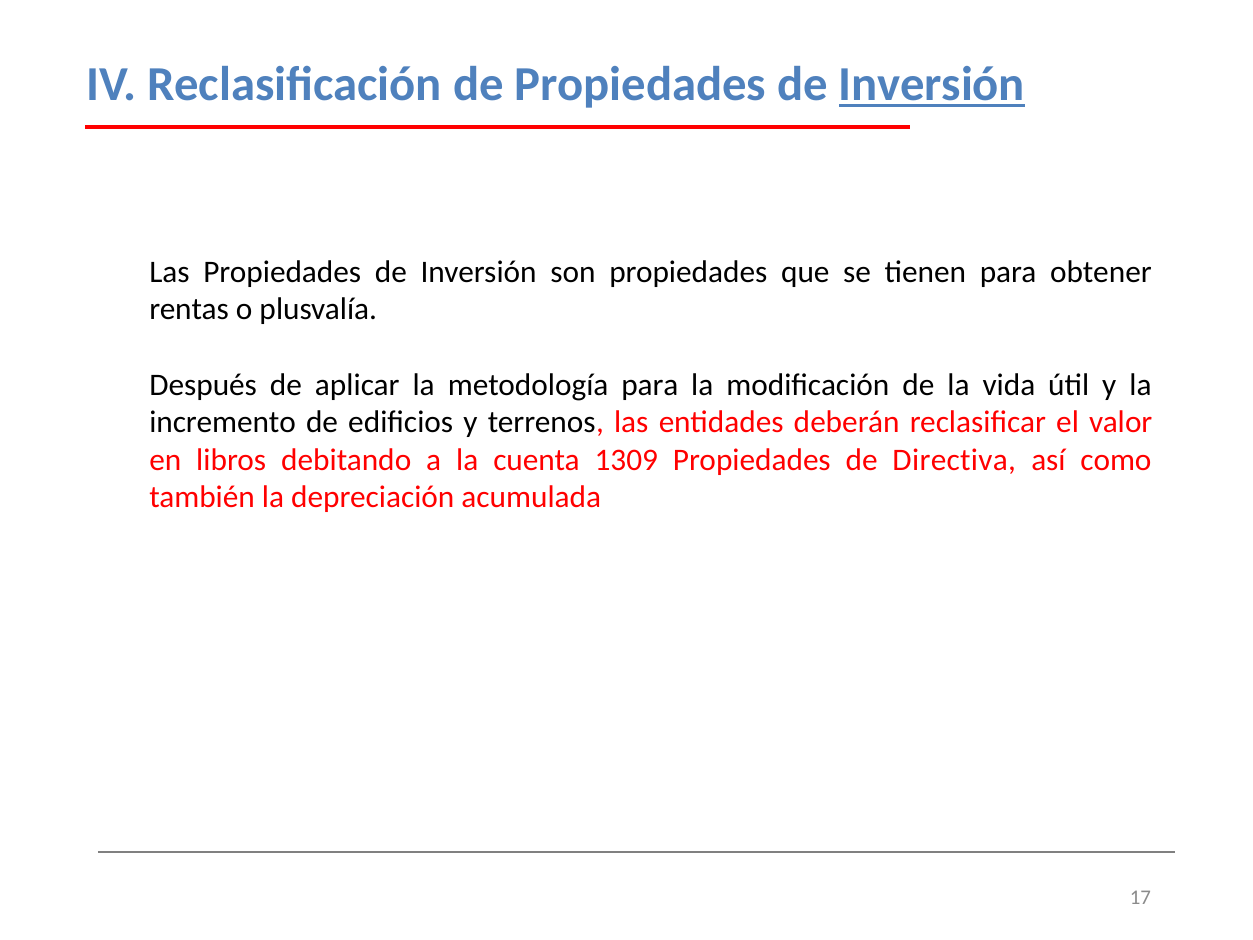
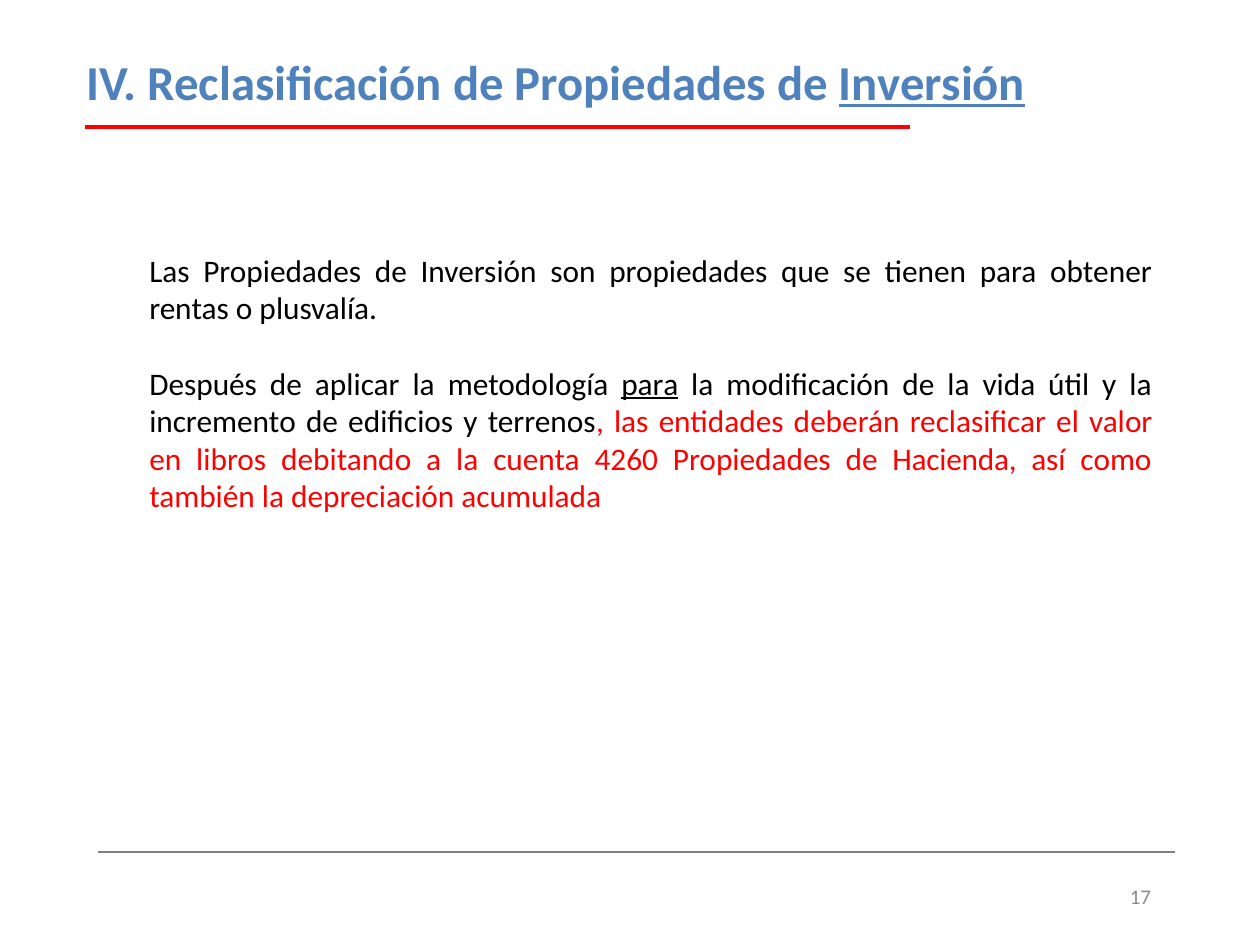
para at (650, 385) underline: none -> present
1309: 1309 -> 4260
Directiva: Directiva -> Hacienda
